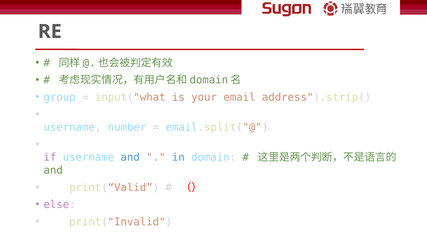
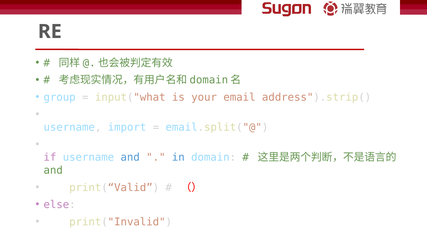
number: number -> import
